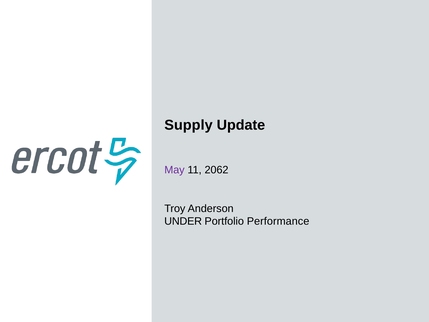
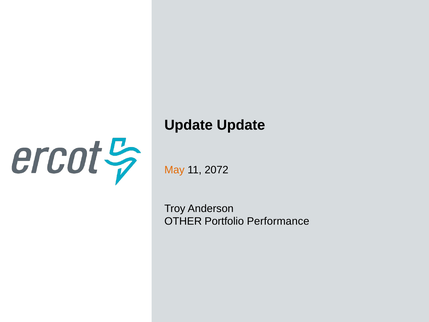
Supply at (188, 125): Supply -> Update
May colour: purple -> orange
2062: 2062 -> 2072
UNDER: UNDER -> OTHER
